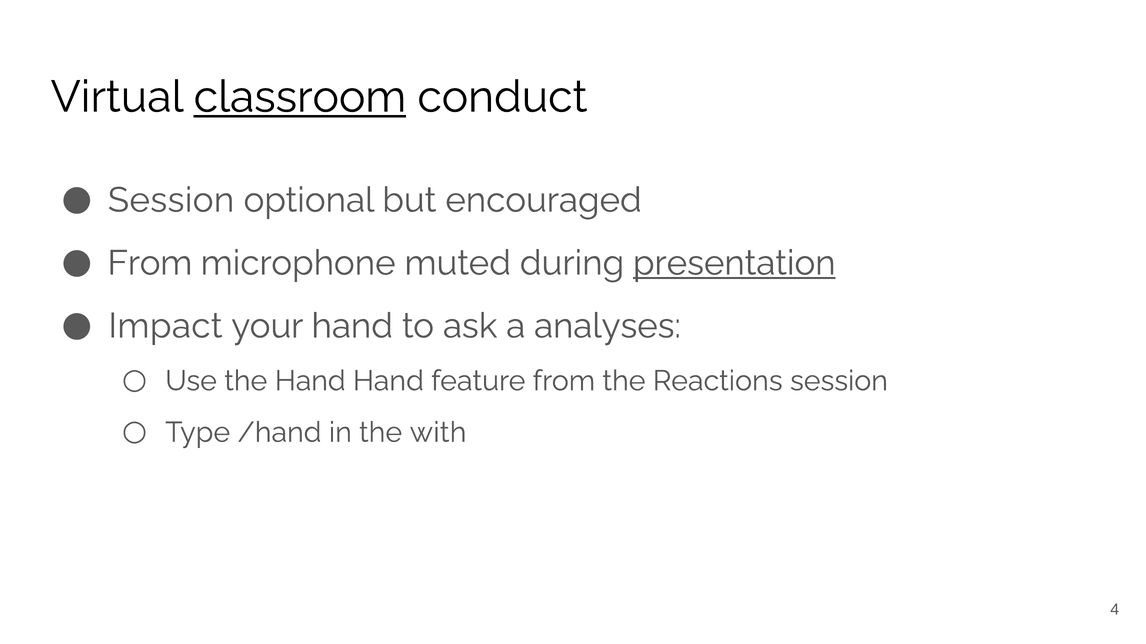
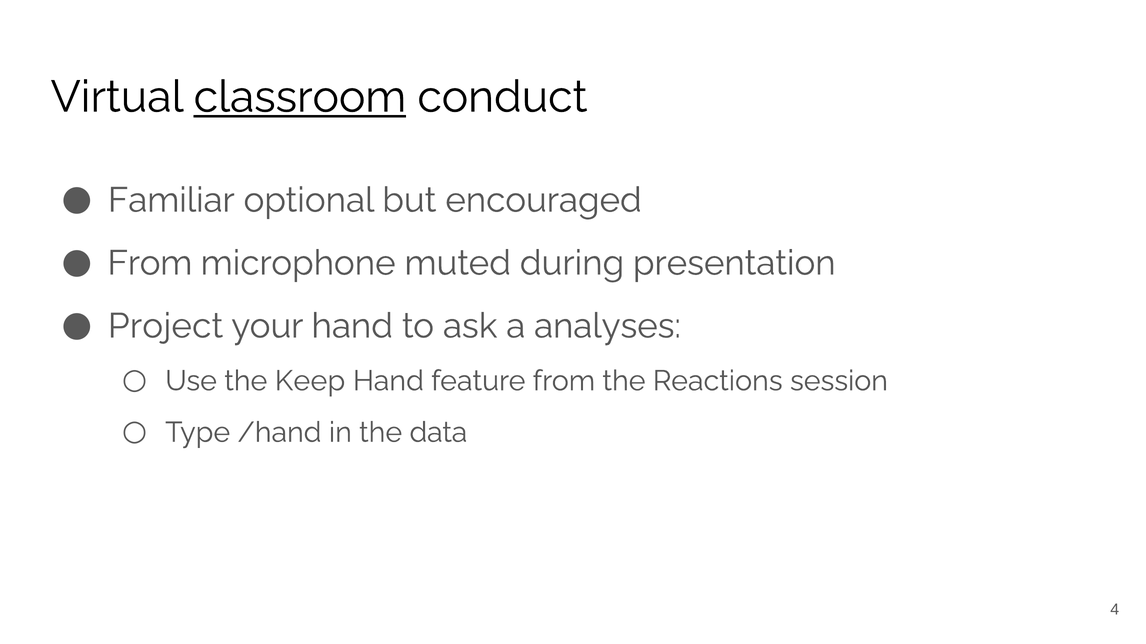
Session at (171, 200): Session -> Familiar
presentation underline: present -> none
Impact: Impact -> Project
the Hand: Hand -> Keep
with: with -> data
